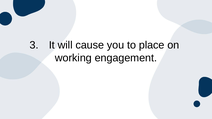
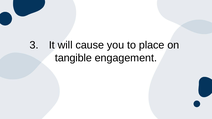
working: working -> tangible
